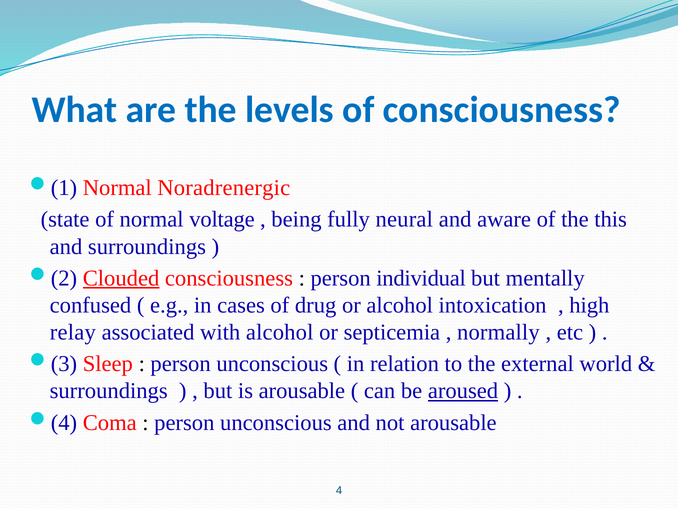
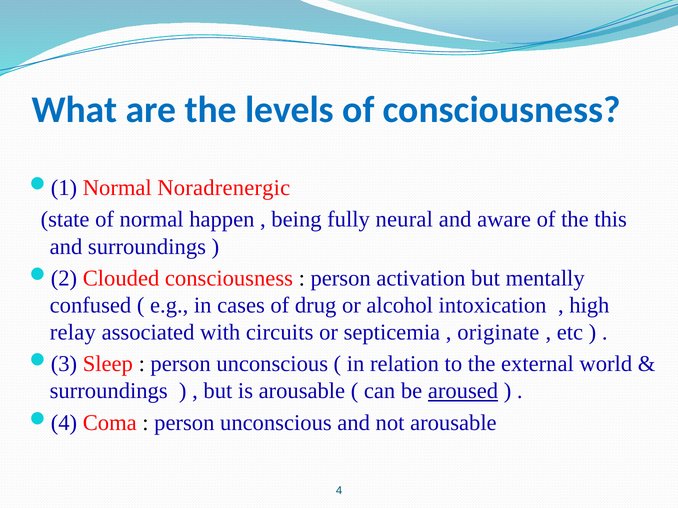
voltage: voltage -> happen
Clouded underline: present -> none
individual: individual -> activation
with alcohol: alcohol -> circuits
normally: normally -> originate
